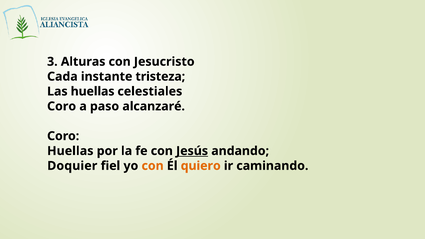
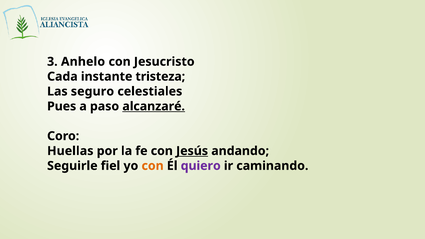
Alturas: Alturas -> Anhelo
Las huellas: huellas -> seguro
Coro at (62, 106): Coro -> Pues
alcanzaré underline: none -> present
Doquier: Doquier -> Seguirle
quiero colour: orange -> purple
